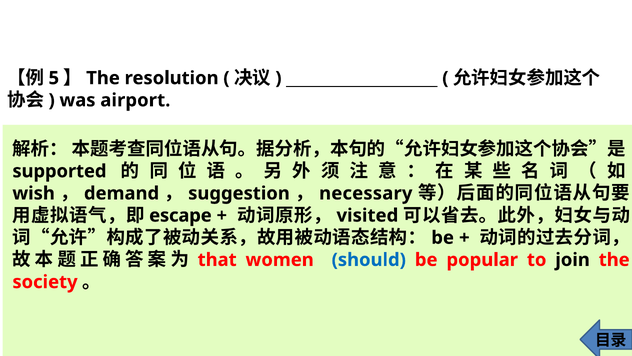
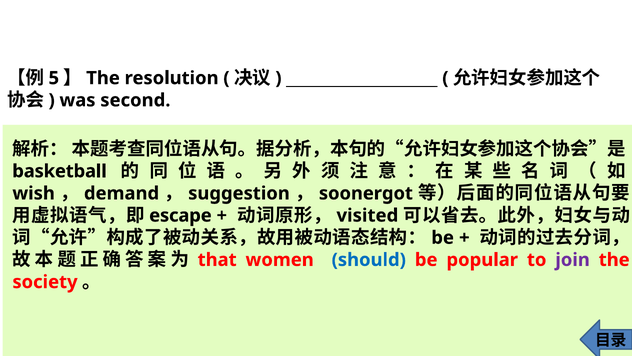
airport: airport -> second
supported: supported -> basketball
necessary: necessary -> soonergot
join colour: black -> purple
